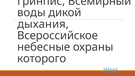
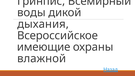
небесные: небесные -> имеющие
которого: которого -> влажной
